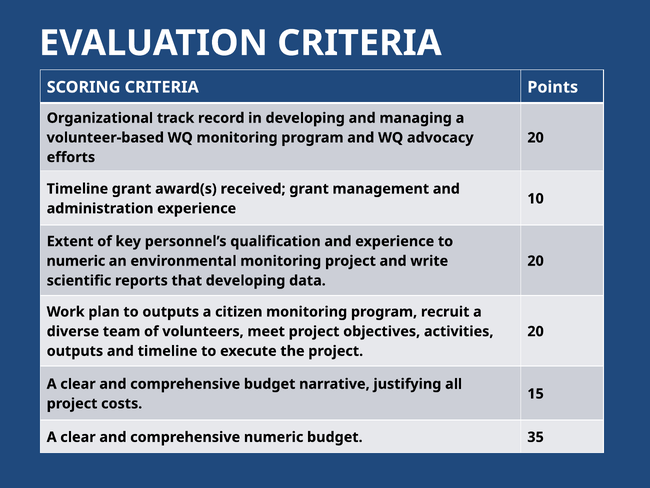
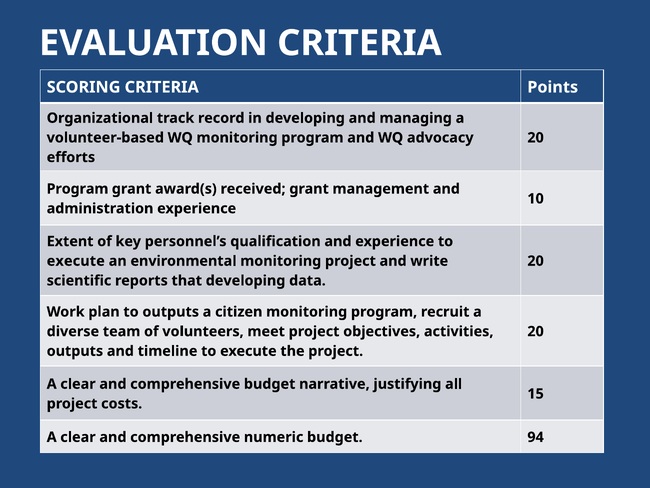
Timeline at (77, 189): Timeline -> Program
numeric at (76, 261): numeric -> execute
35: 35 -> 94
